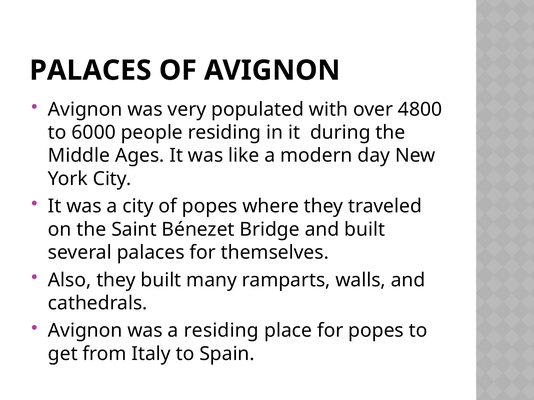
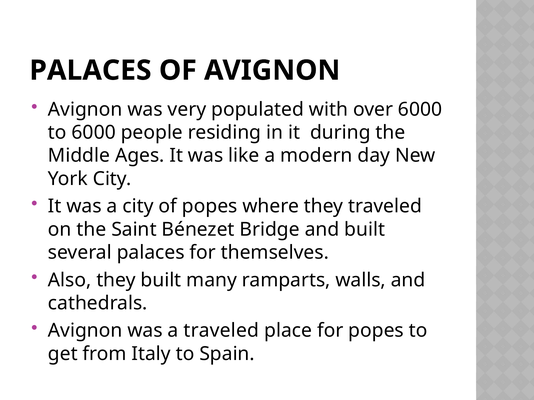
over 4800: 4800 -> 6000
a residing: residing -> traveled
